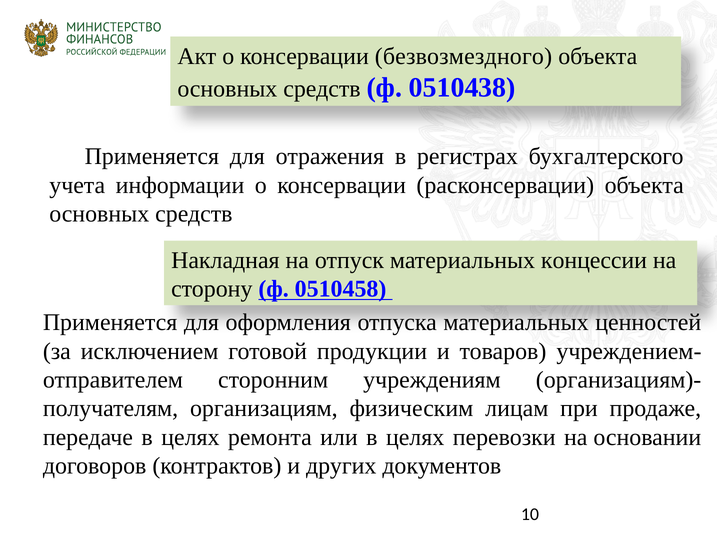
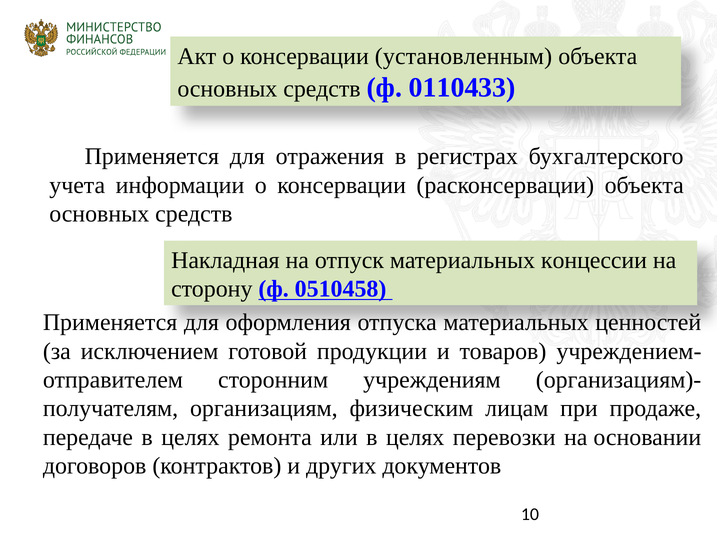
безвозмездного: безвозмездного -> установленным
0510438: 0510438 -> 0110433
